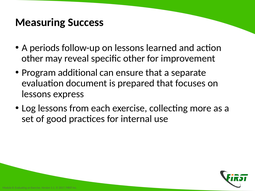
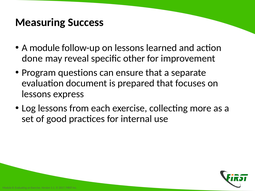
A periods: periods -> module
other at (32, 58): other -> done
additional: additional -> questions
